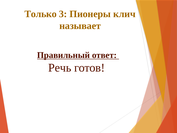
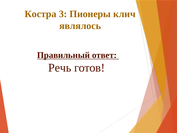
Только: Только -> Костра
называет: называет -> являлось
